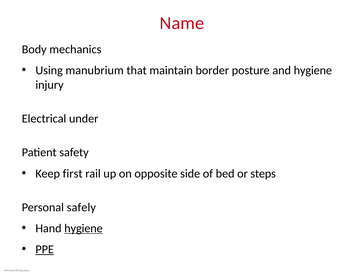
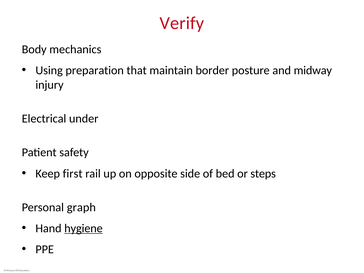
Name: Name -> Verify
manubrium: manubrium -> preparation
and hygiene: hygiene -> midway
safely: safely -> graph
PPE underline: present -> none
